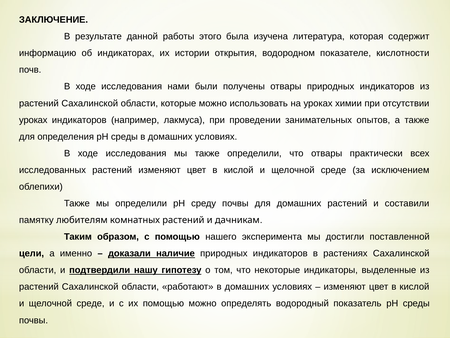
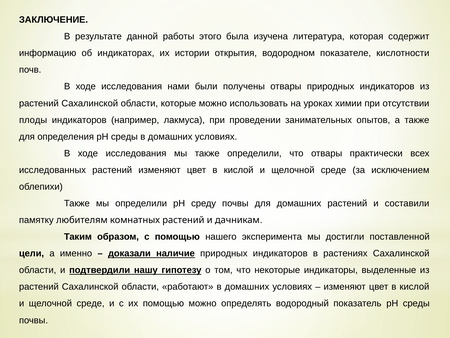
уроках at (33, 120): уроках -> плоды
